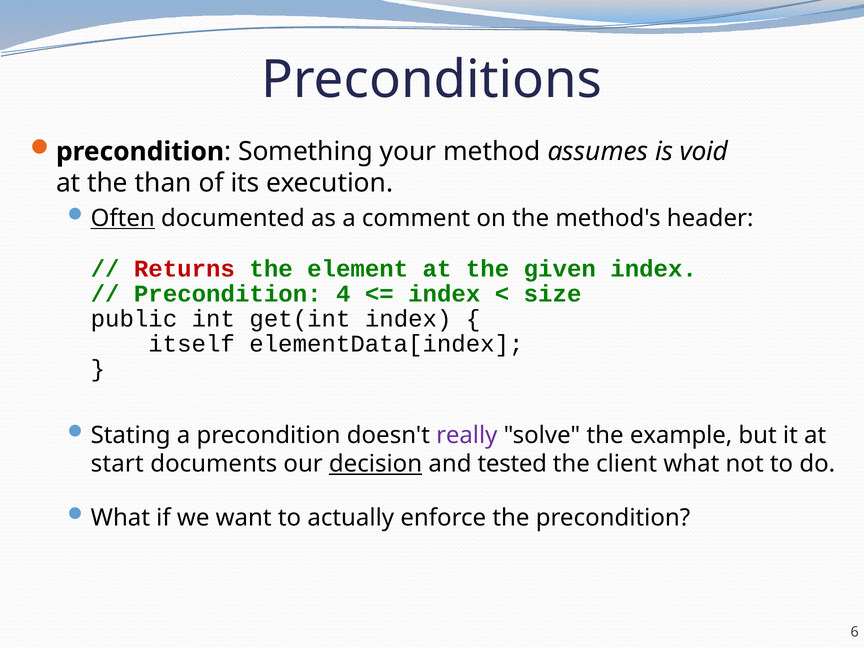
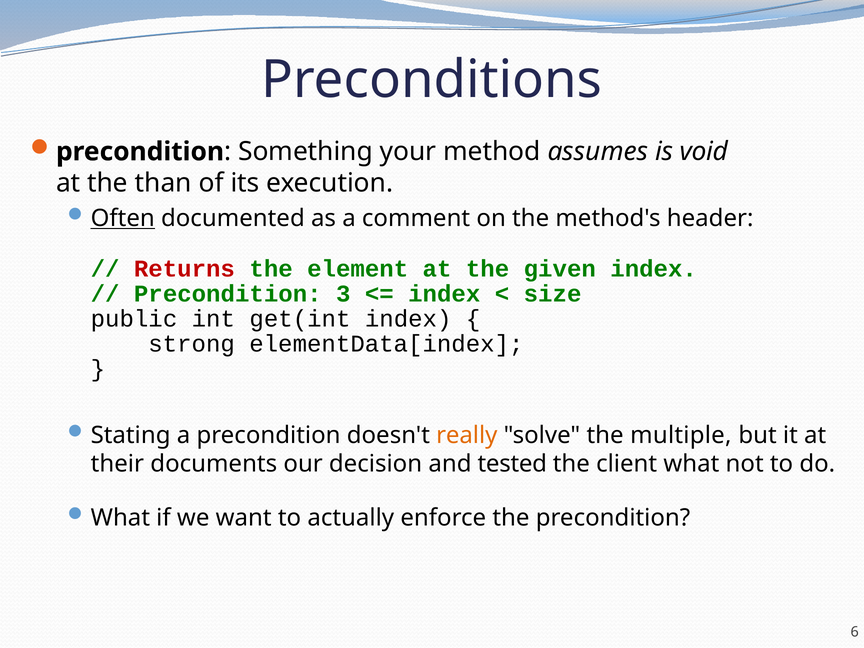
4: 4 -> 3
itself: itself -> strong
really colour: purple -> orange
example: example -> multiple
start: start -> their
decision underline: present -> none
